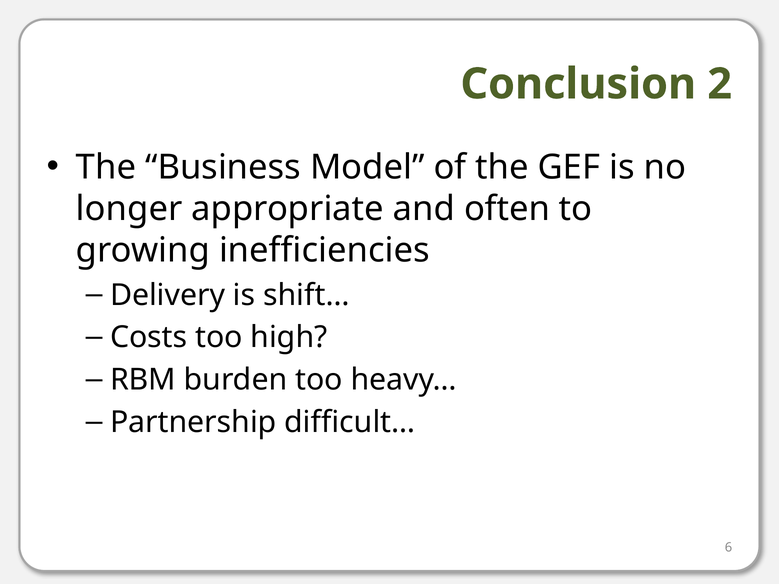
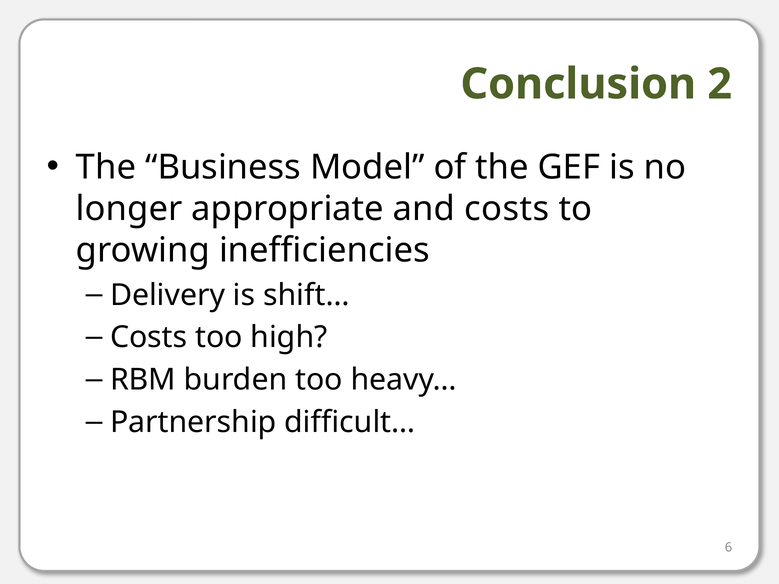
and often: often -> costs
